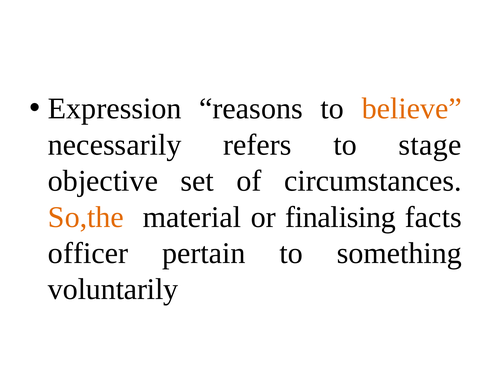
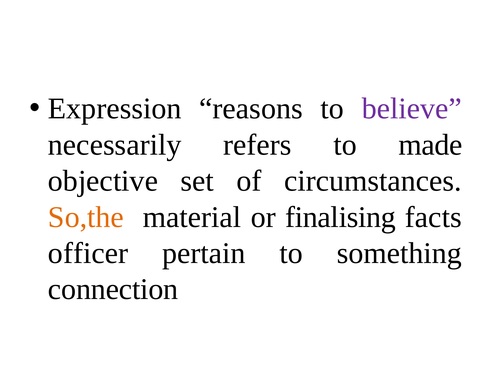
believe colour: orange -> purple
stage: stage -> made
voluntarily: voluntarily -> connection
